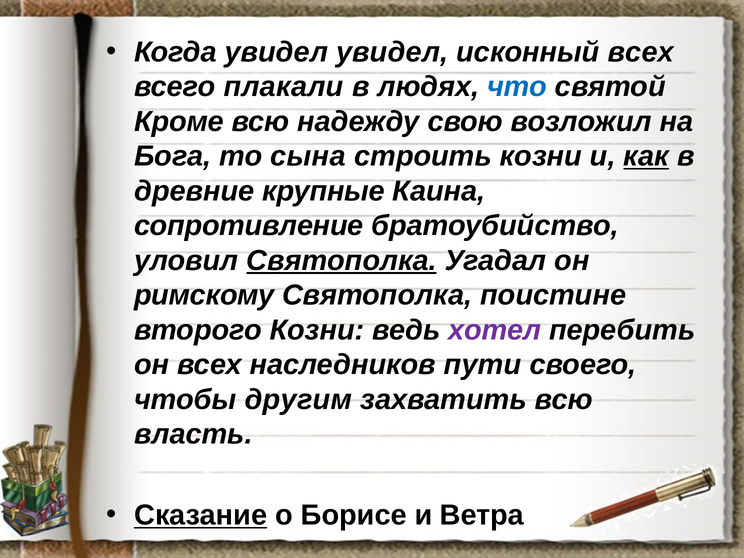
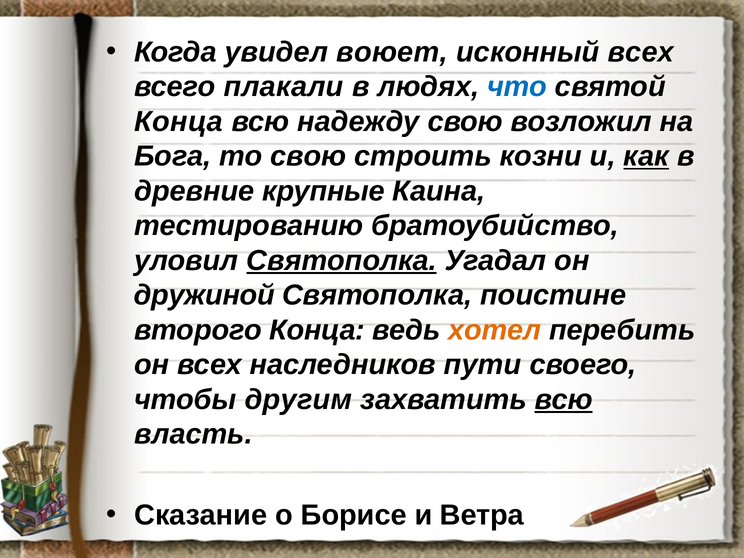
увидел увидел: увидел -> воюет
Кроме at (179, 122): Кроме -> Конца
то сына: сына -> свою
сопротивление: сопротивление -> тестированию
римскому: римскому -> дружиной
второго Козни: Козни -> Конца
хотел colour: purple -> orange
всю at (564, 400) underline: none -> present
Сказание underline: present -> none
